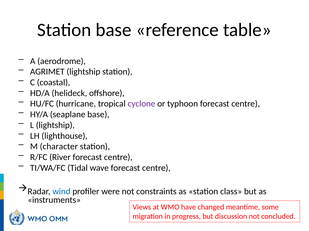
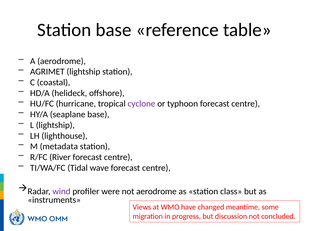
character: character -> metadata
wind colour: blue -> purple
not constraints: constraints -> aerodrome
